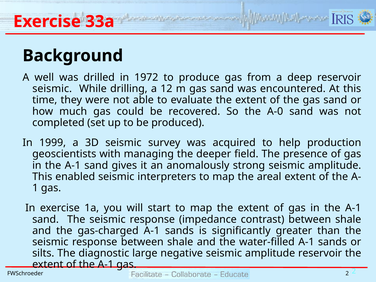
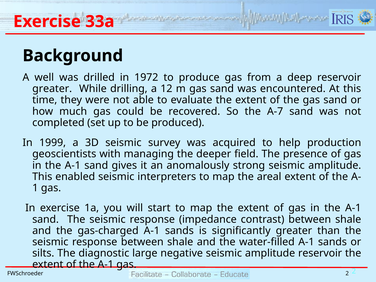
seismic at (52, 89): seismic -> greater
A-0: A-0 -> A-7
